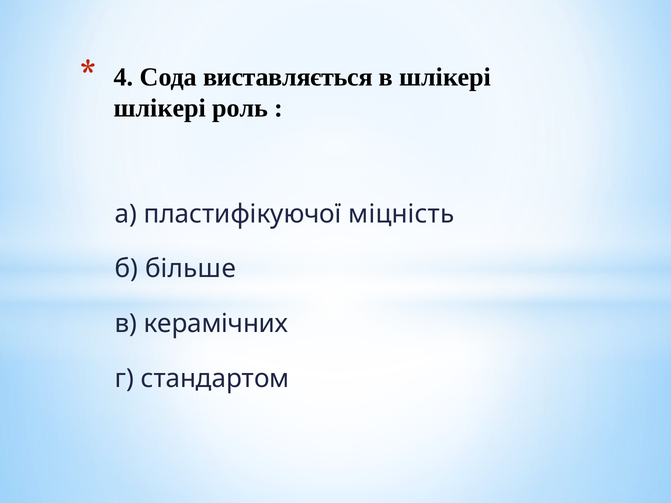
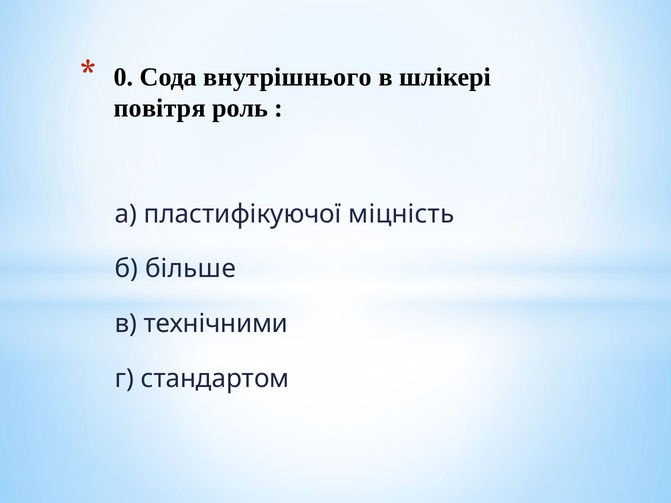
4: 4 -> 0
виставляється: виставляється -> внутрішнього
шлікері at (160, 108): шлікері -> повітря
керамічних: керамічних -> технічними
